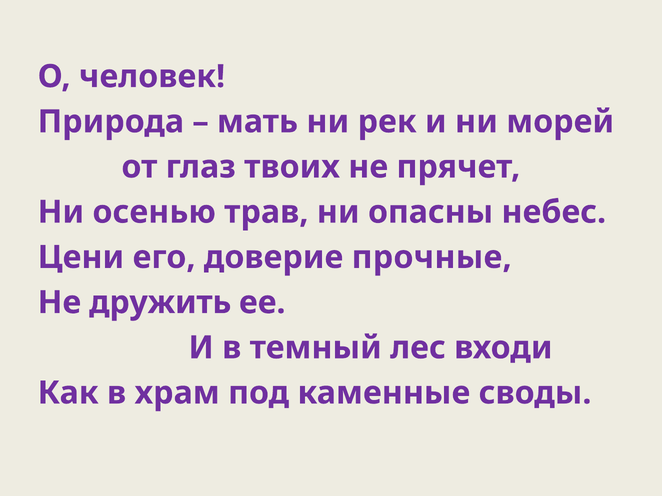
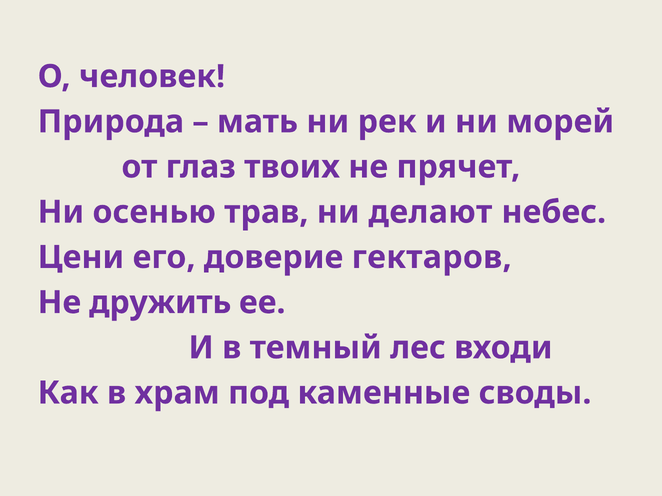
опасны: опасны -> делают
прочные: прочные -> гектаров
